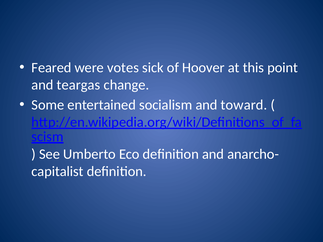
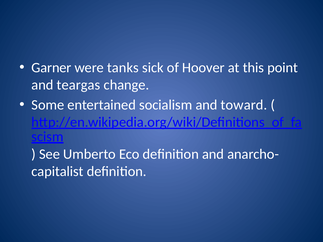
Feared: Feared -> Garner
votes: votes -> tanks
